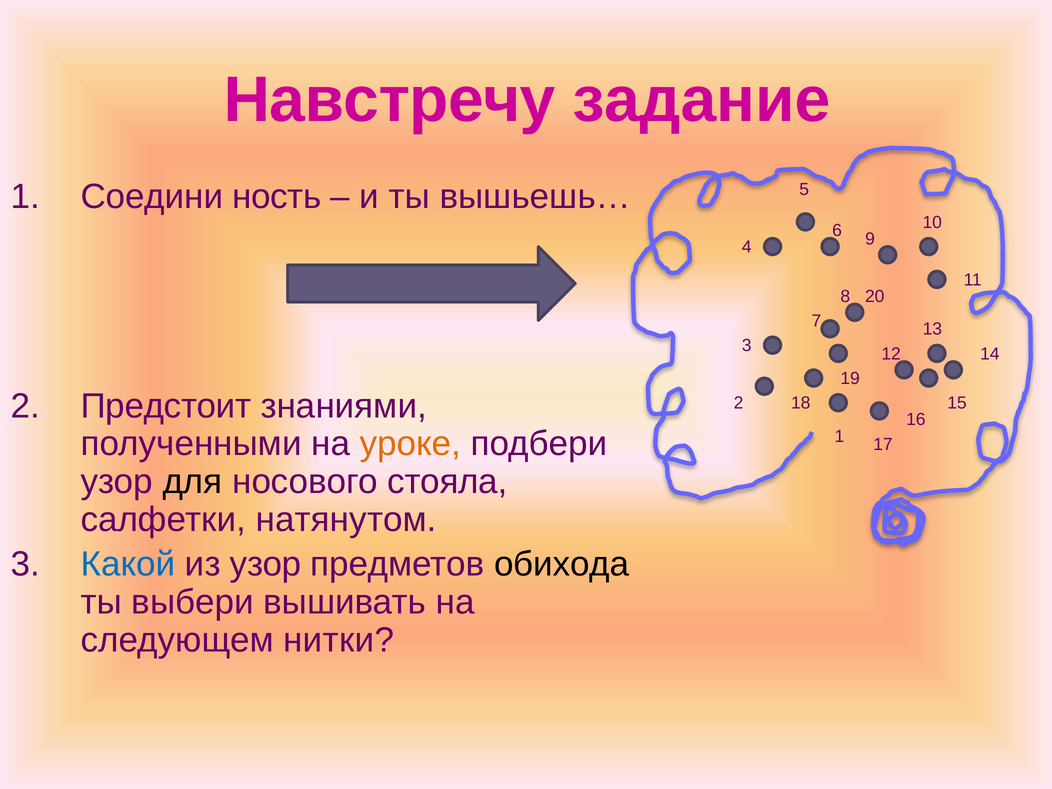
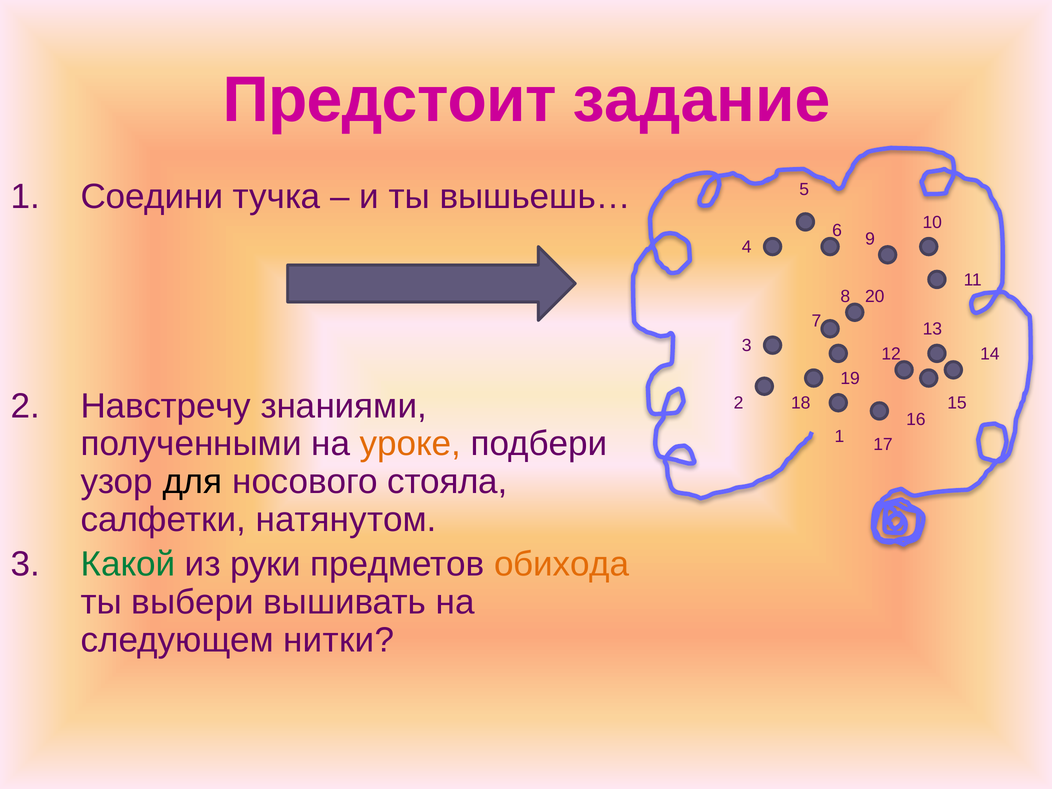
Навстречу: Навстречу -> Предстоит
ность: ность -> тучка
Предстоит: Предстоит -> Навстречу
Какой colour: blue -> green
из узор: узор -> руки
обихода colour: black -> orange
